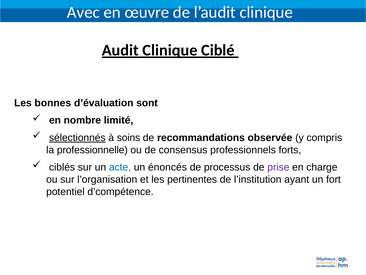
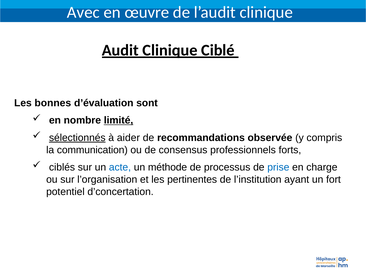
limité underline: none -> present
soins: soins -> aider
professionnelle: professionnelle -> communication
énoncés: énoncés -> méthode
prise colour: purple -> blue
d’compétence: d’compétence -> d’concertation
